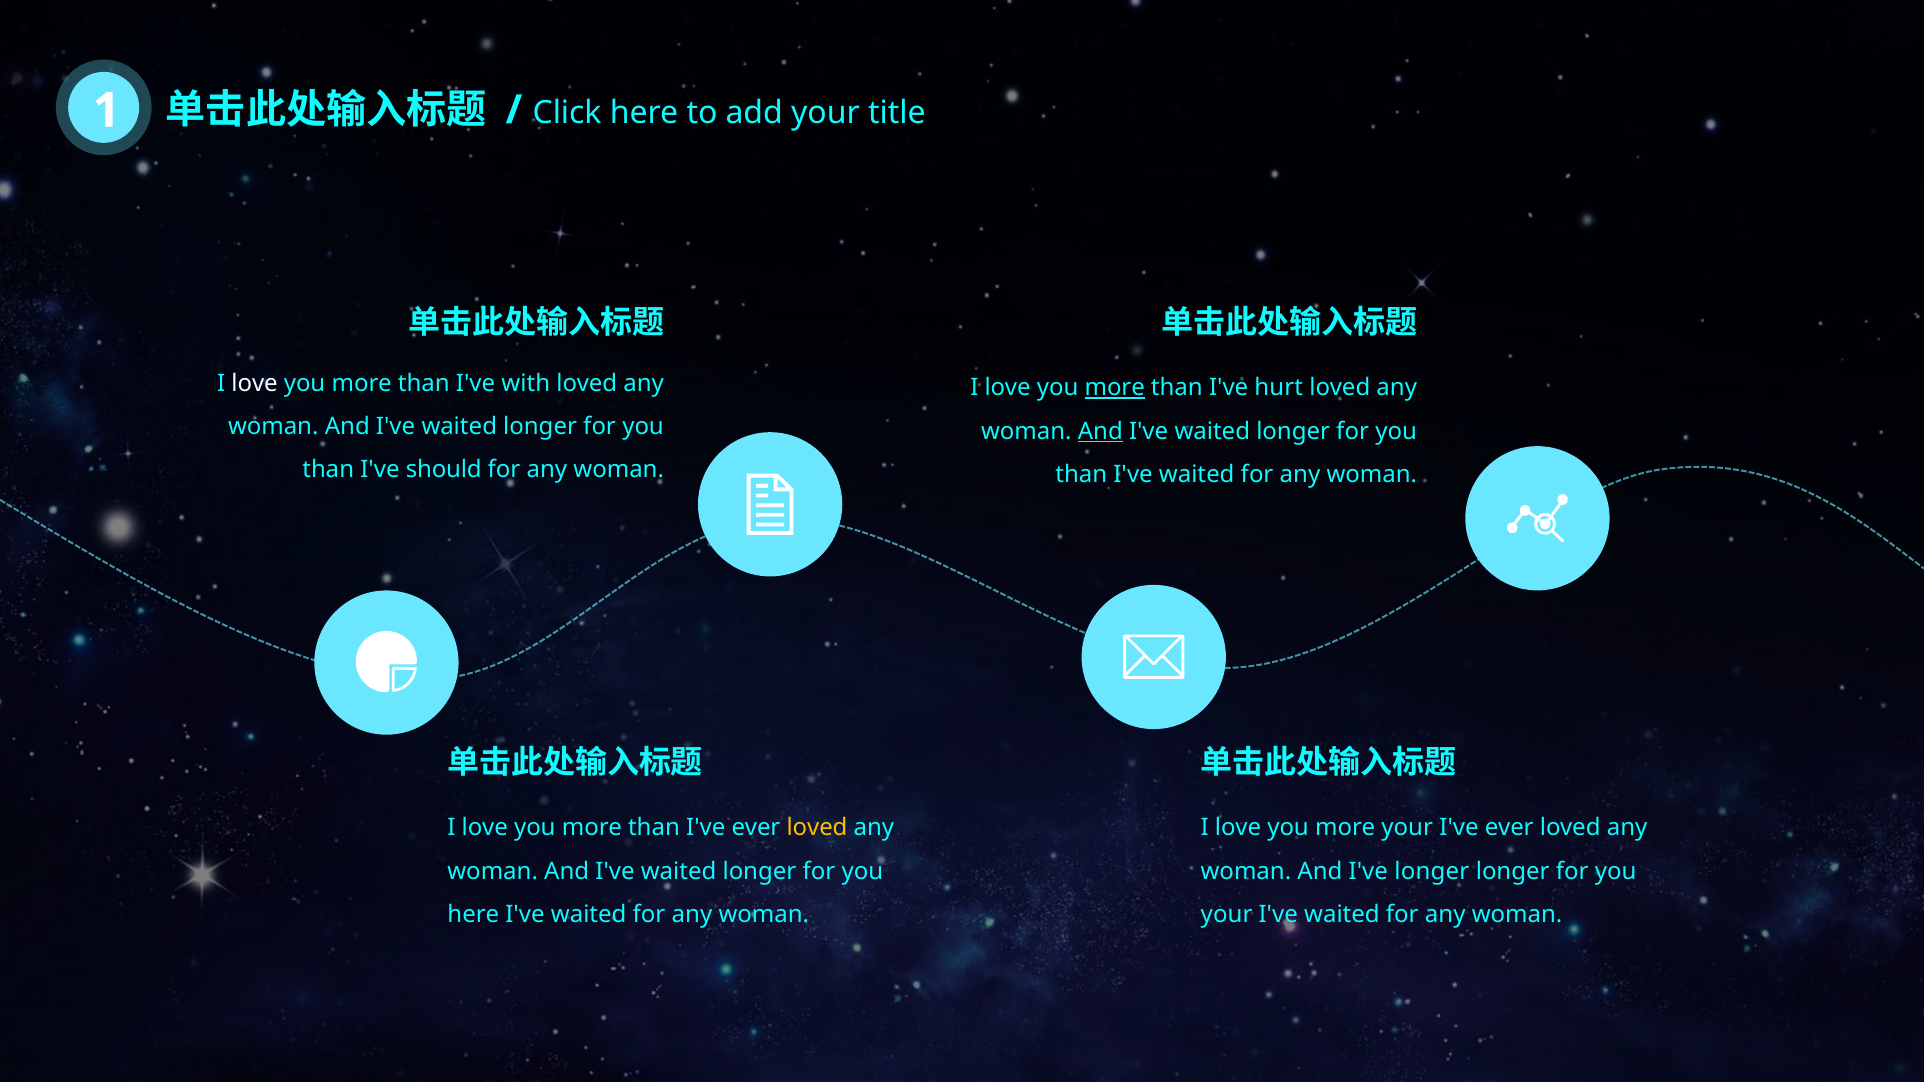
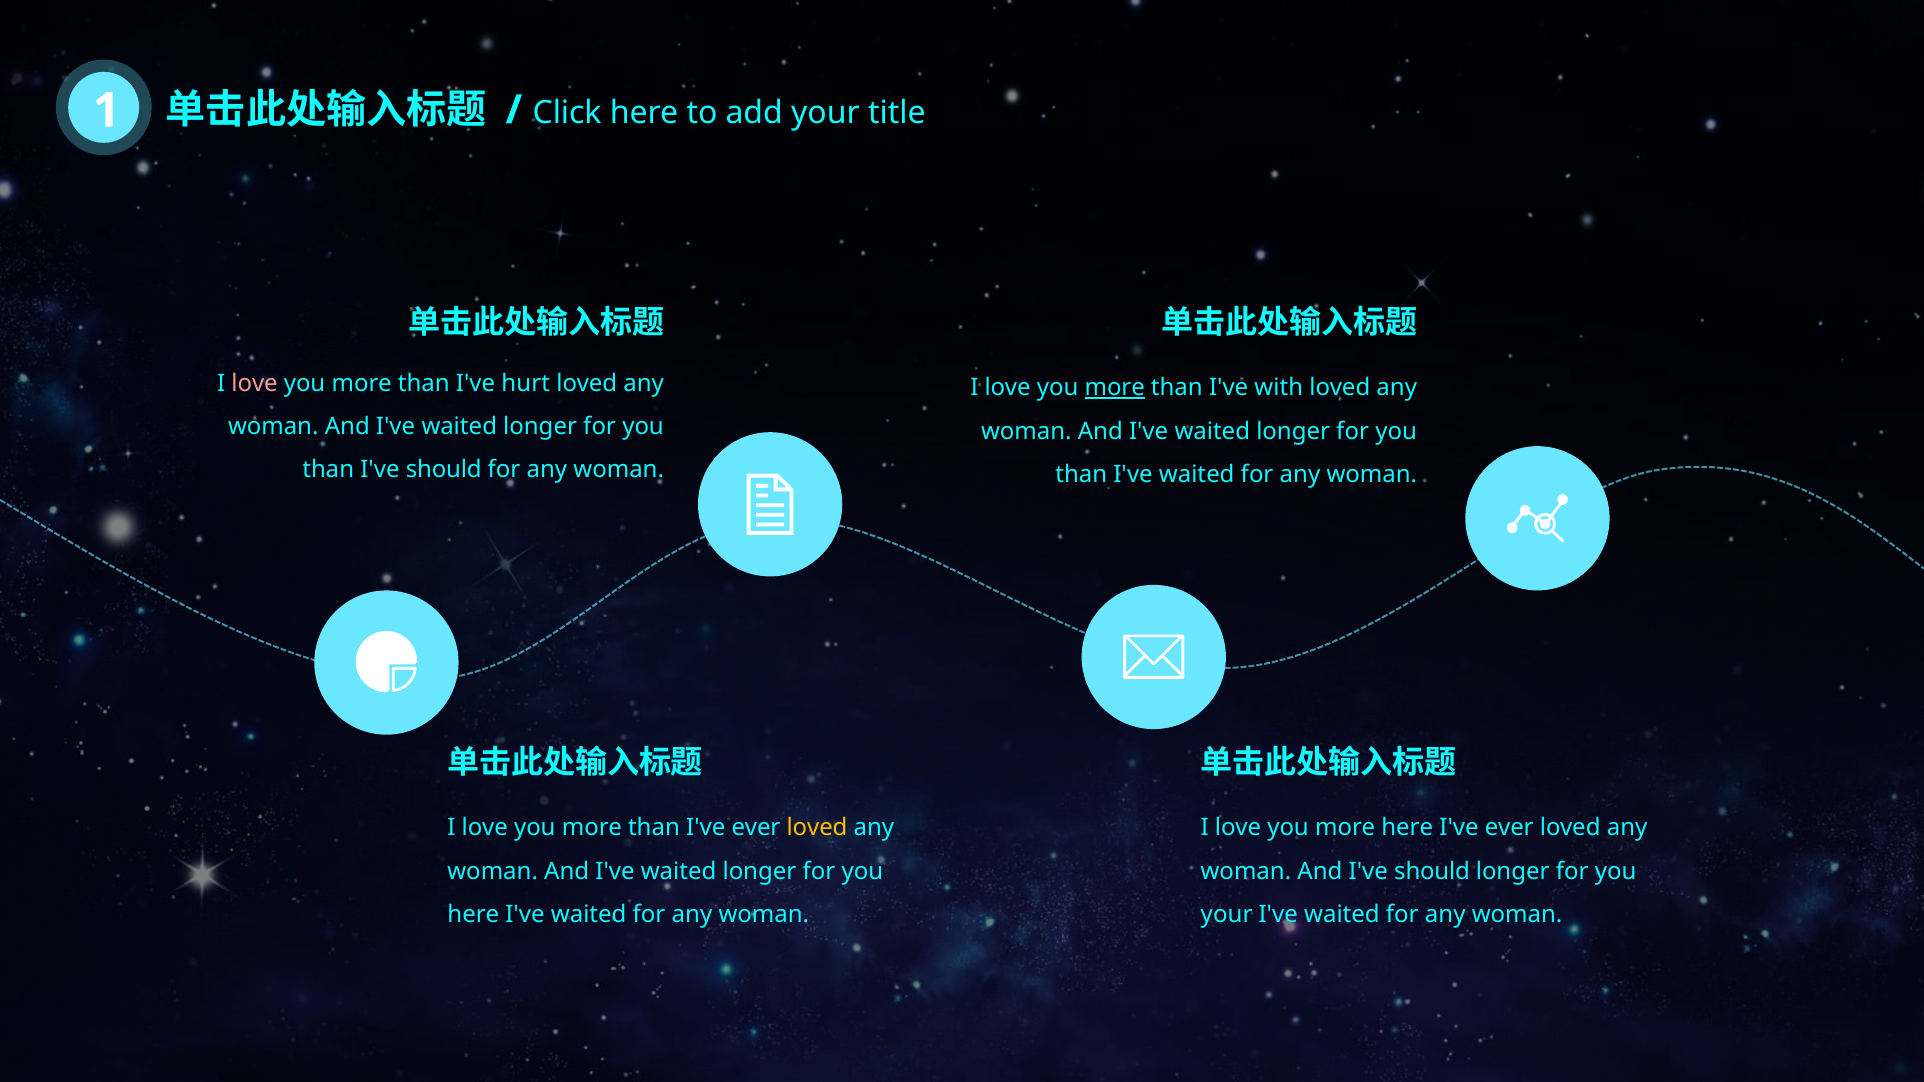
love at (255, 383) colour: white -> pink
with: with -> hurt
hurt: hurt -> with
And at (1100, 431) underline: present -> none
more your: your -> here
And I've longer: longer -> should
